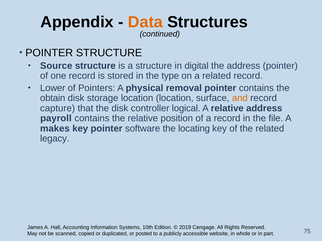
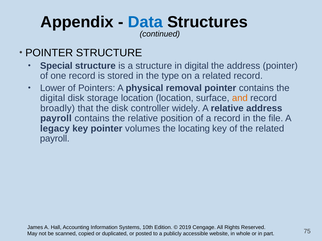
Data colour: orange -> blue
Source: Source -> Special
obtain at (53, 98): obtain -> digital
capture: capture -> broadly
logical: logical -> widely
makes: makes -> legacy
software: software -> volumes
legacy at (55, 139): legacy -> payroll
